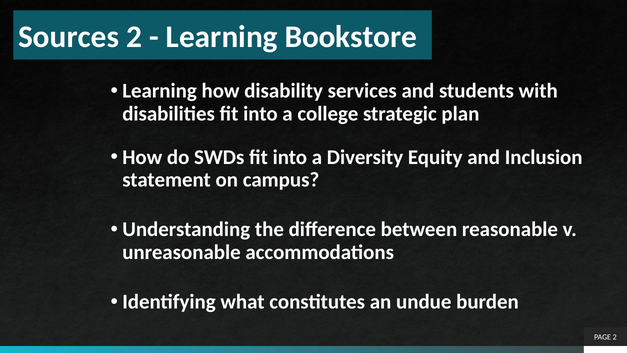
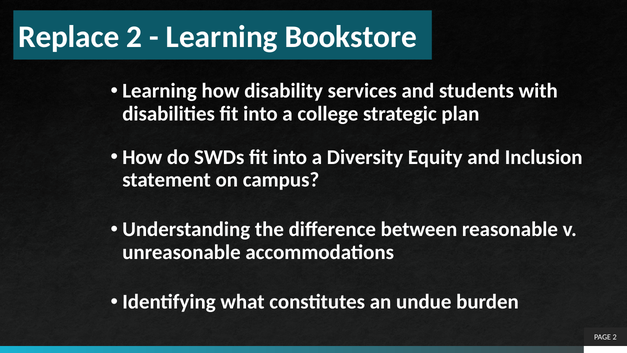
Sources: Sources -> Replace
